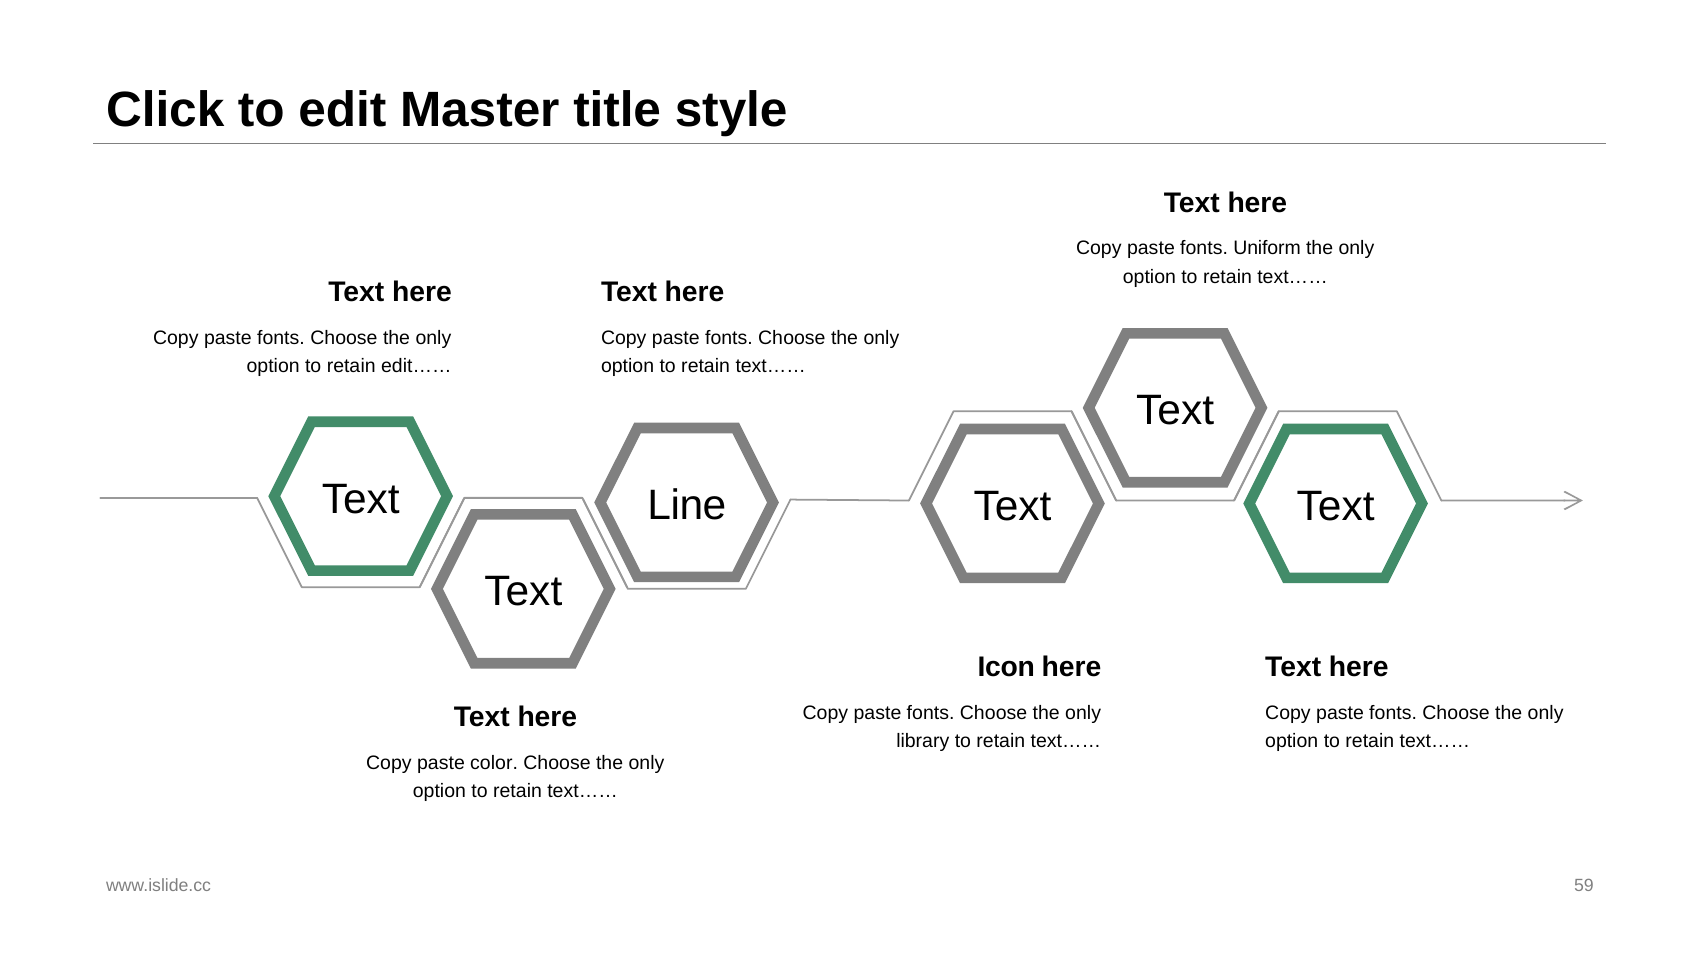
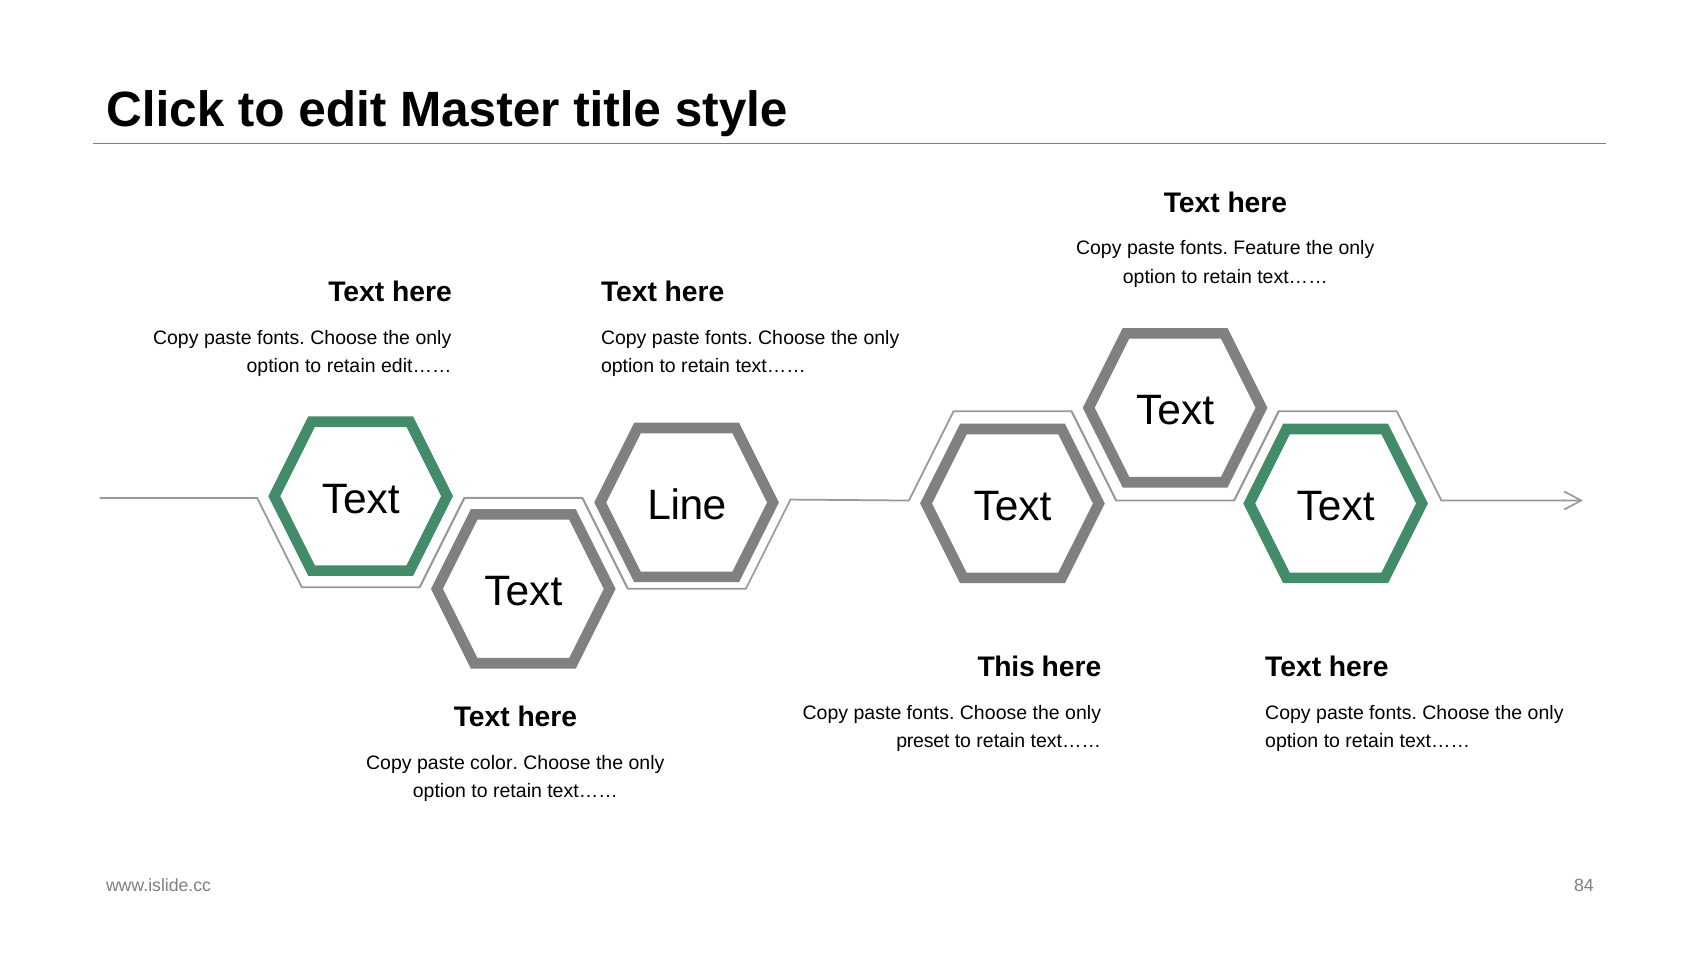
Uniform: Uniform -> Feature
Icon: Icon -> This
library: library -> preset
59: 59 -> 84
